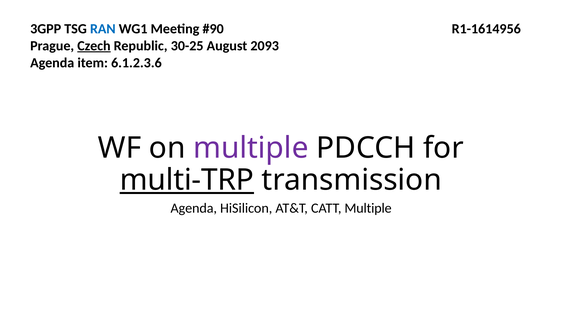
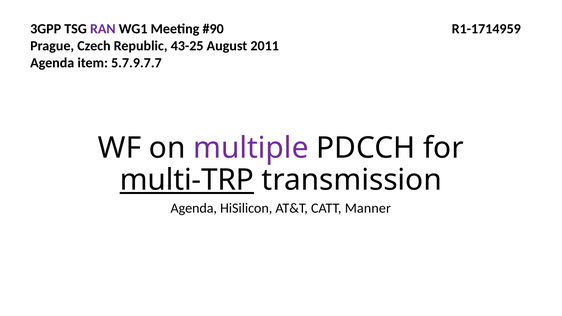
RAN colour: blue -> purple
R1-1614956: R1-1614956 -> R1-1714959
Czech underline: present -> none
30-25: 30-25 -> 43-25
2093: 2093 -> 2011
6.1.2.3.6: 6.1.2.3.6 -> 5.7.9.7.7
CATT Multiple: Multiple -> Manner
